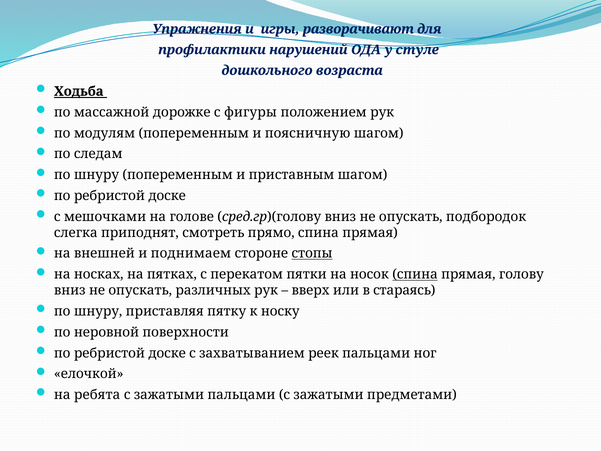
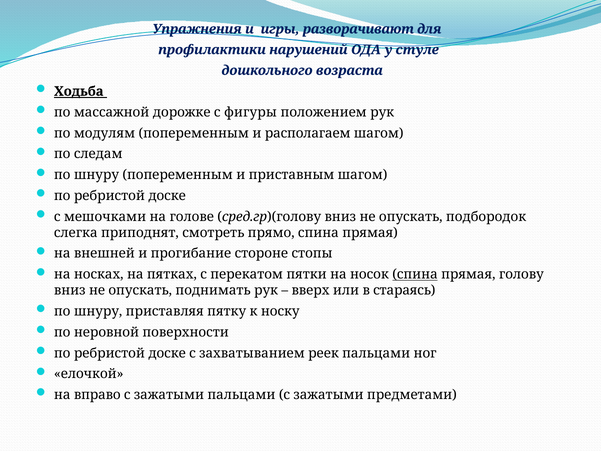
поясничную: поясничную -> располагаем
поднимаем: поднимаем -> прогибание
стопы underline: present -> none
различных: различных -> поднимать
ребята: ребята -> вправо
